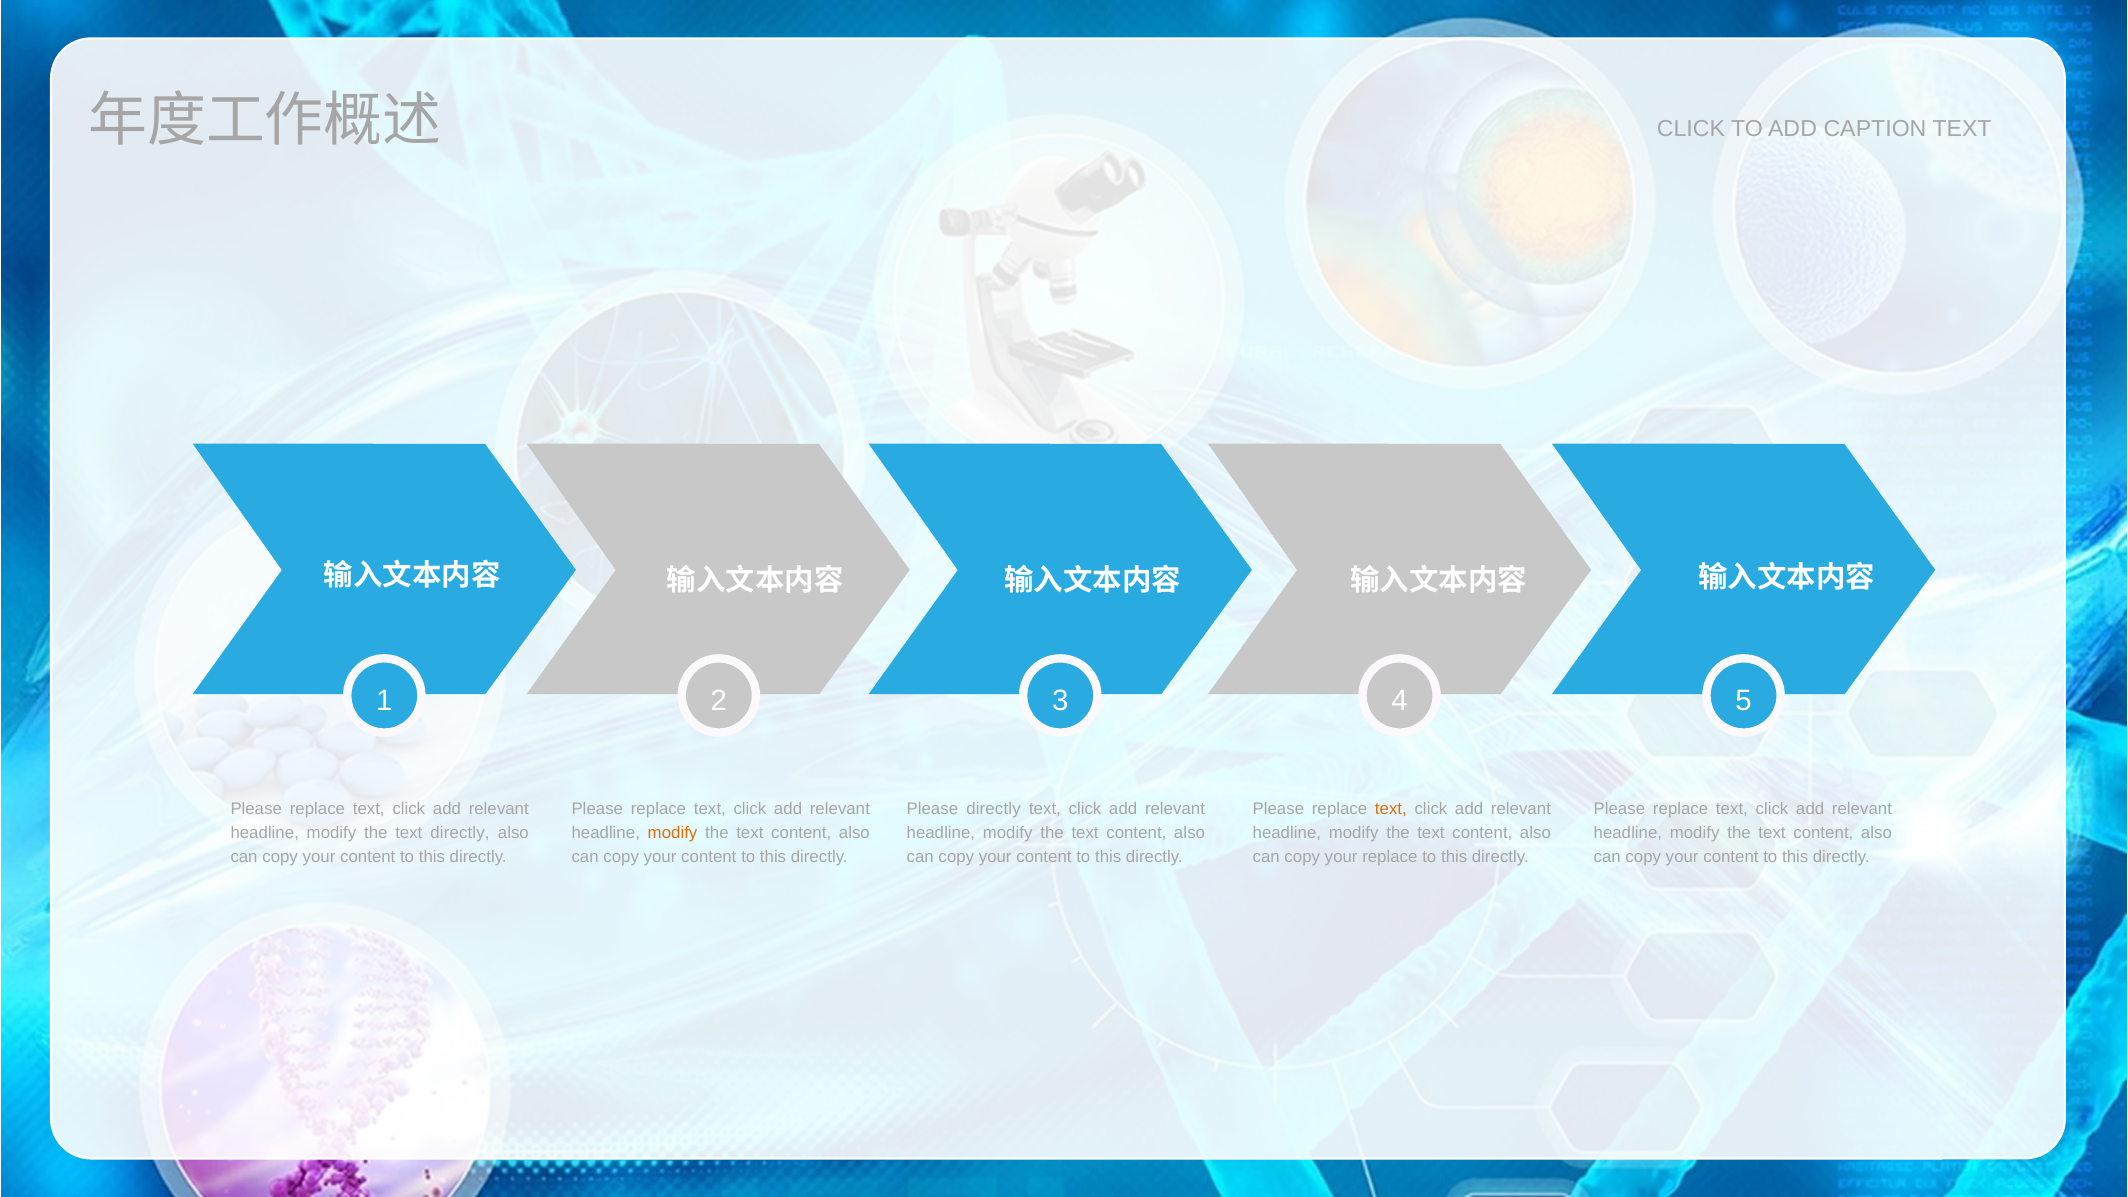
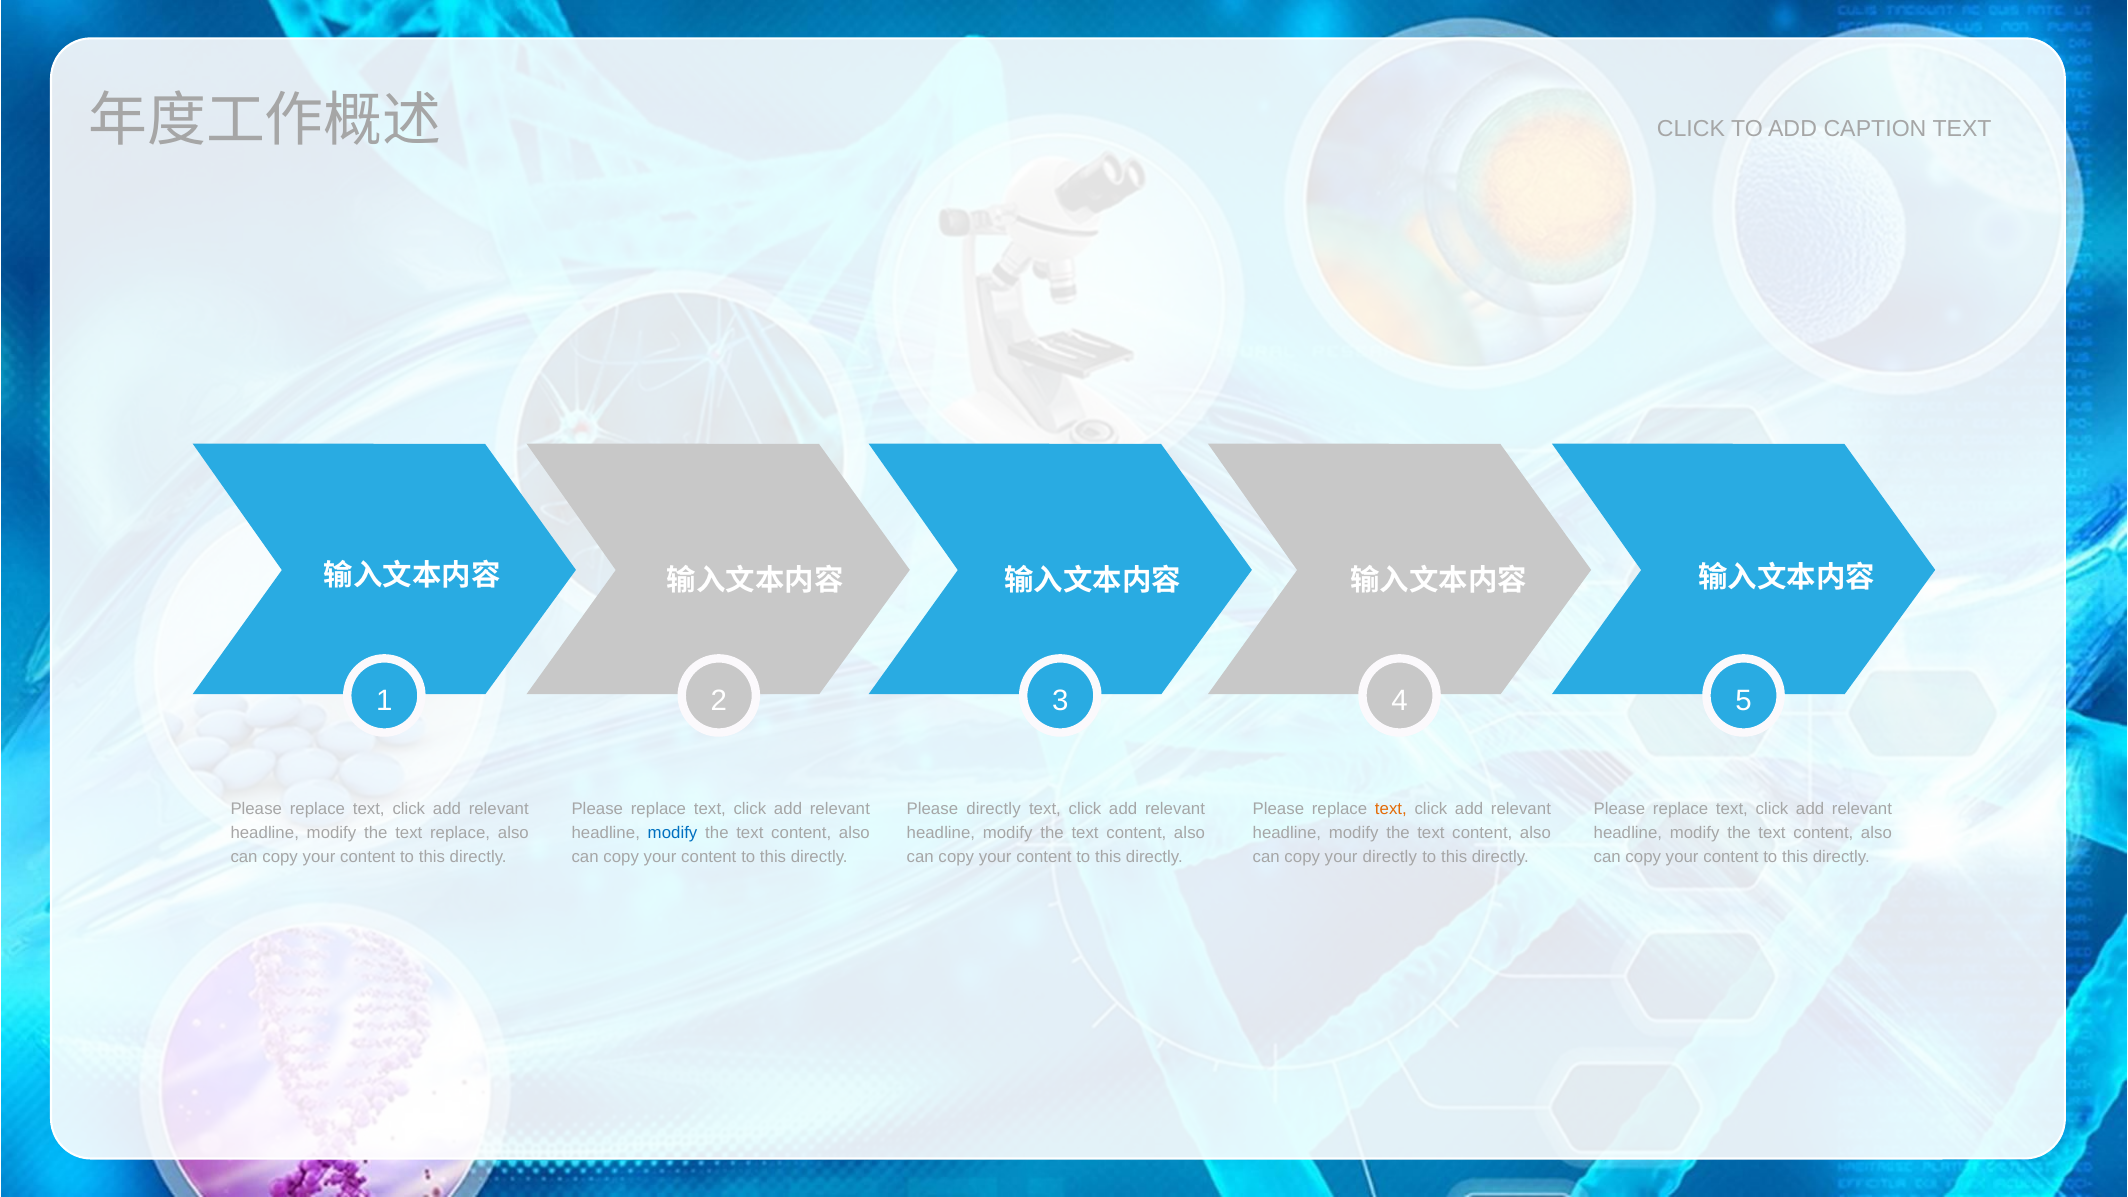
text directly: directly -> replace
modify at (673, 833) colour: orange -> blue
your replace: replace -> directly
